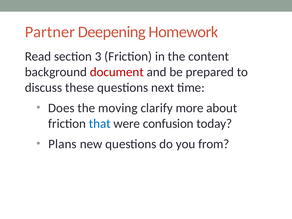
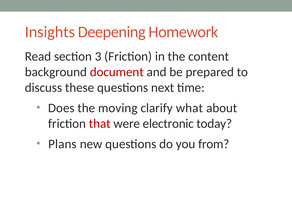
Partner: Partner -> Insights
more: more -> what
that colour: blue -> red
confusion: confusion -> electronic
